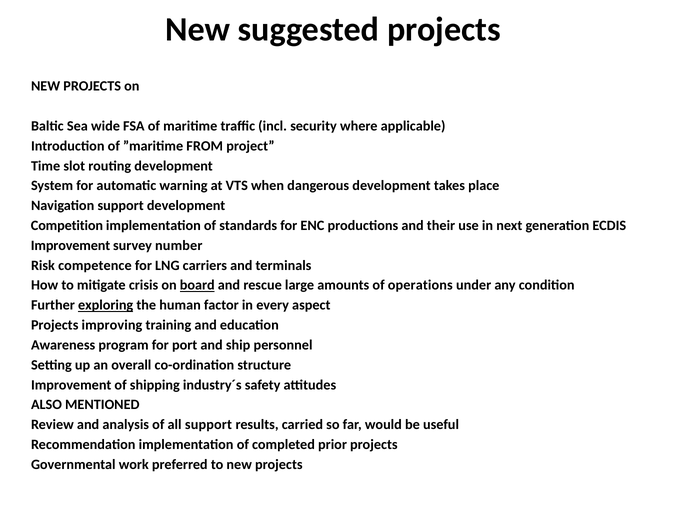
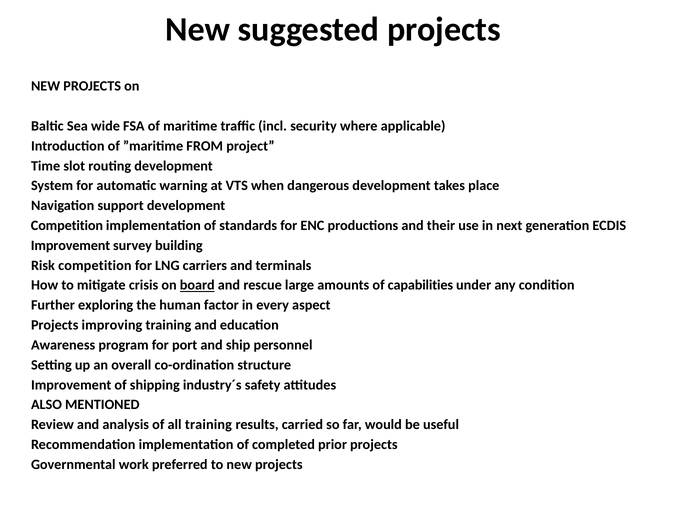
number: number -> building
Risk competence: competence -> competition
operations: operations -> capabilities
exploring underline: present -> none
all support: support -> training
